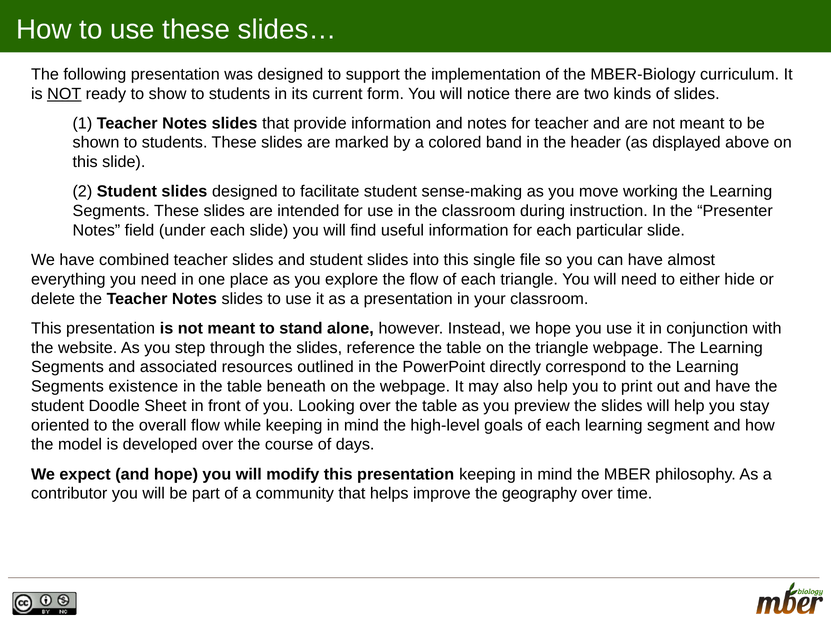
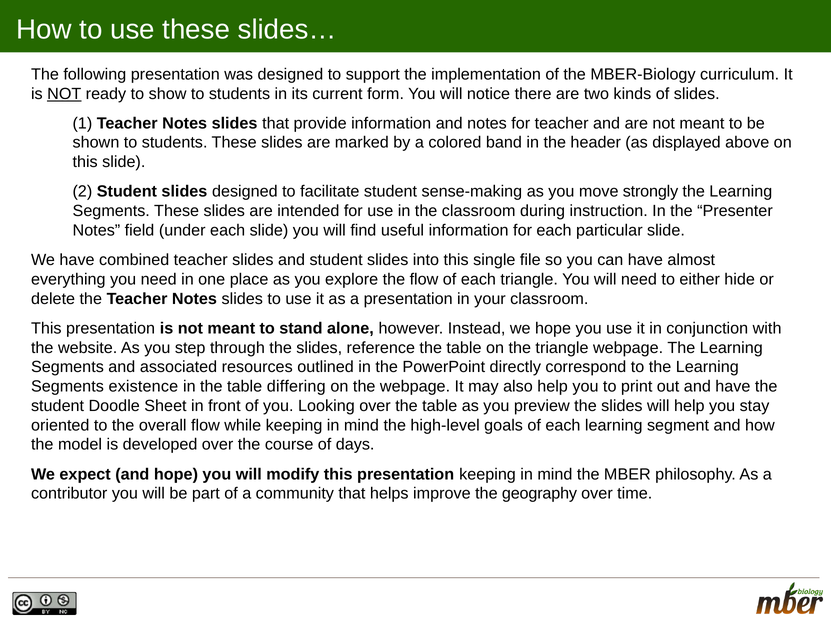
working: working -> strongly
beneath: beneath -> differing
